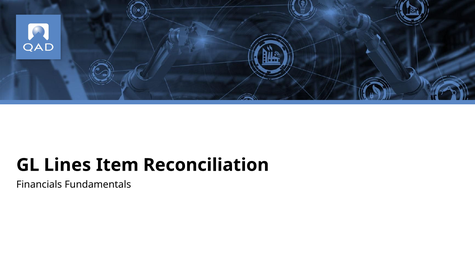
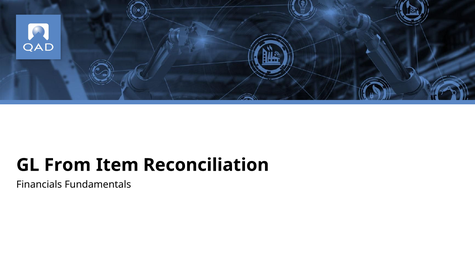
Lines: Lines -> From
